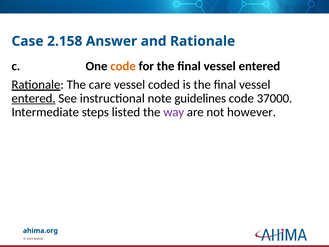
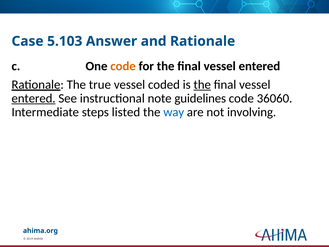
2.158: 2.158 -> 5.103
care: care -> true
the at (202, 84) underline: none -> present
37000: 37000 -> 36060
way colour: purple -> blue
however: however -> involving
